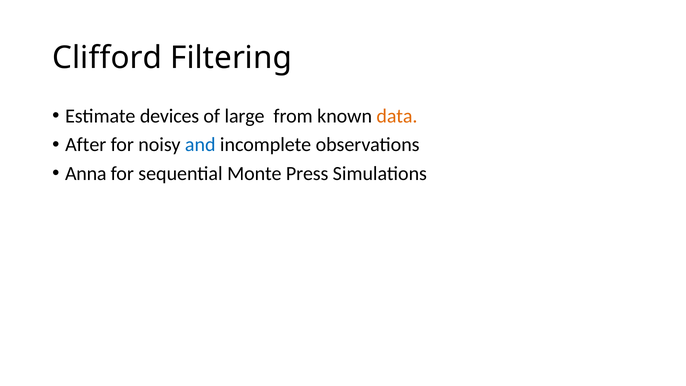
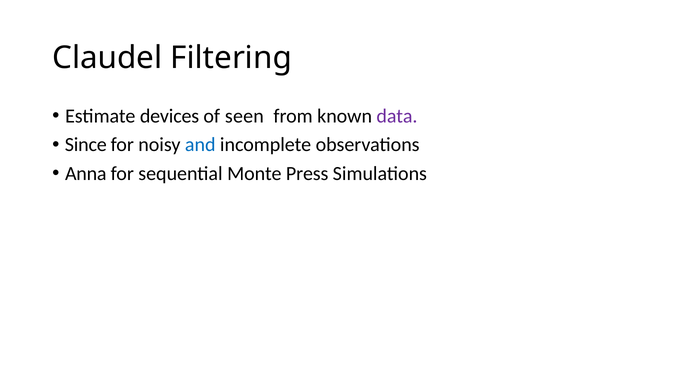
Clifford: Clifford -> Claudel
large: large -> seen
data colour: orange -> purple
After: After -> Since
